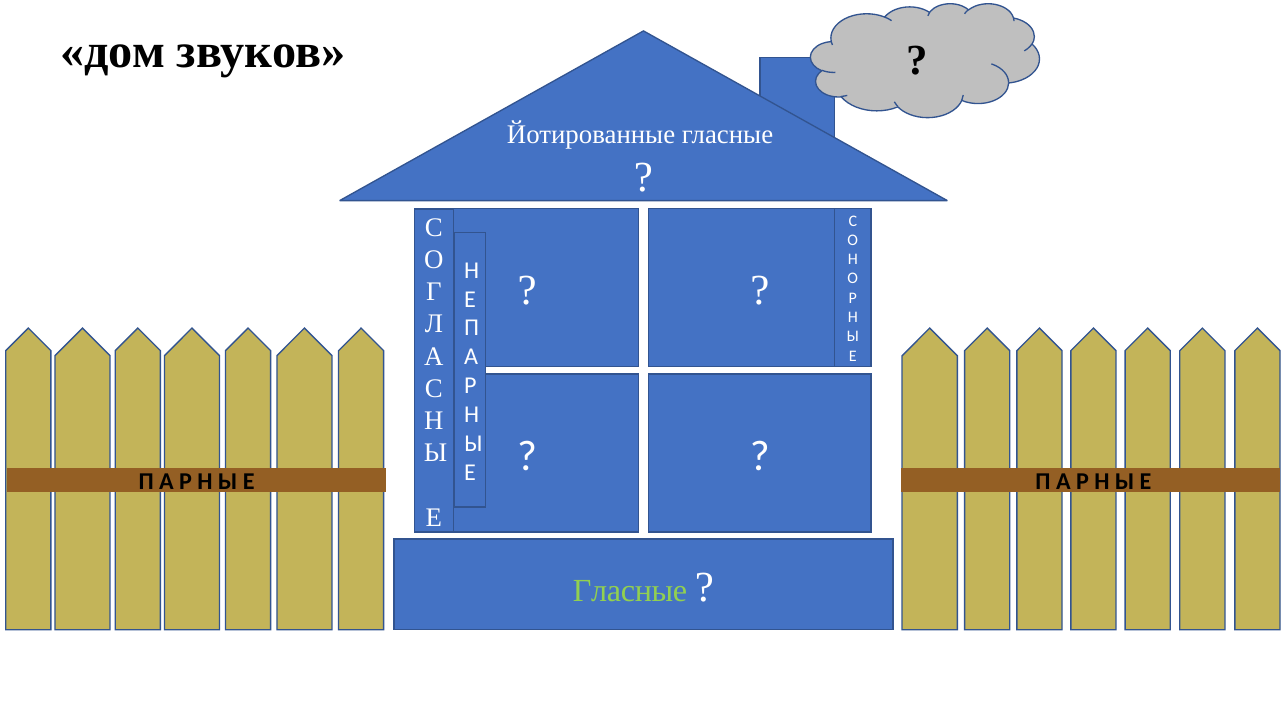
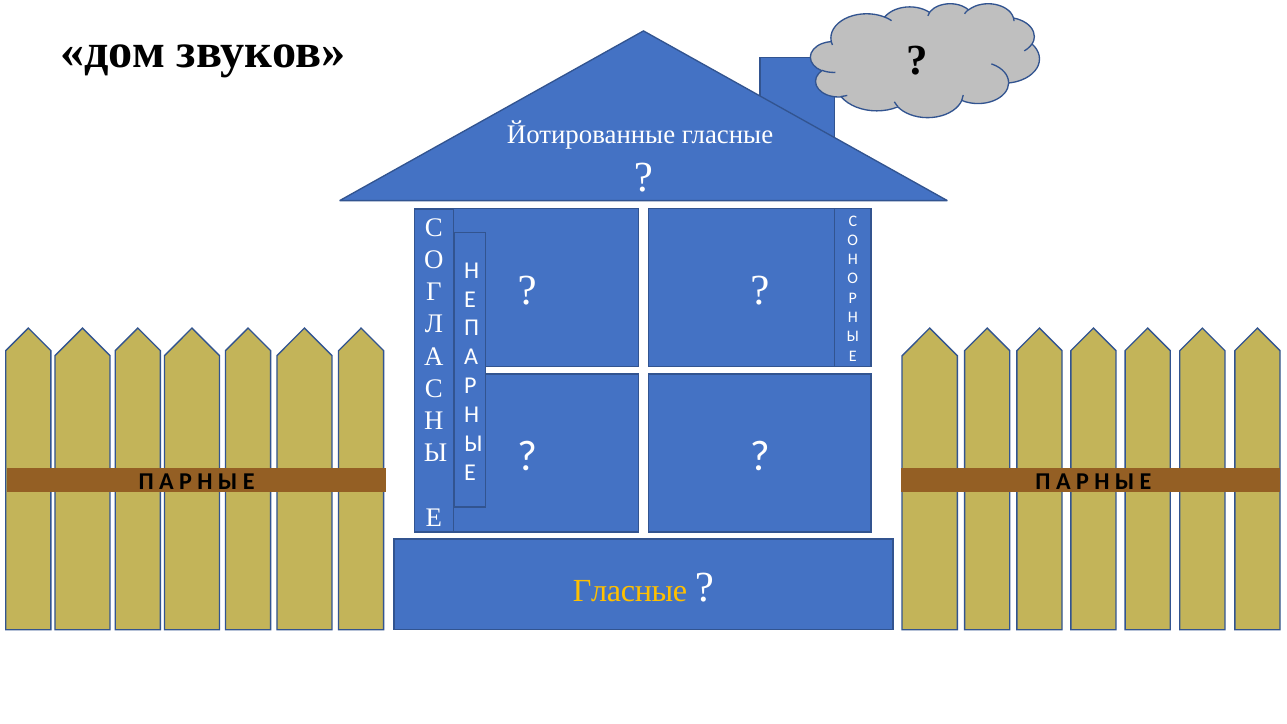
Гласные at (630, 591) colour: light green -> yellow
